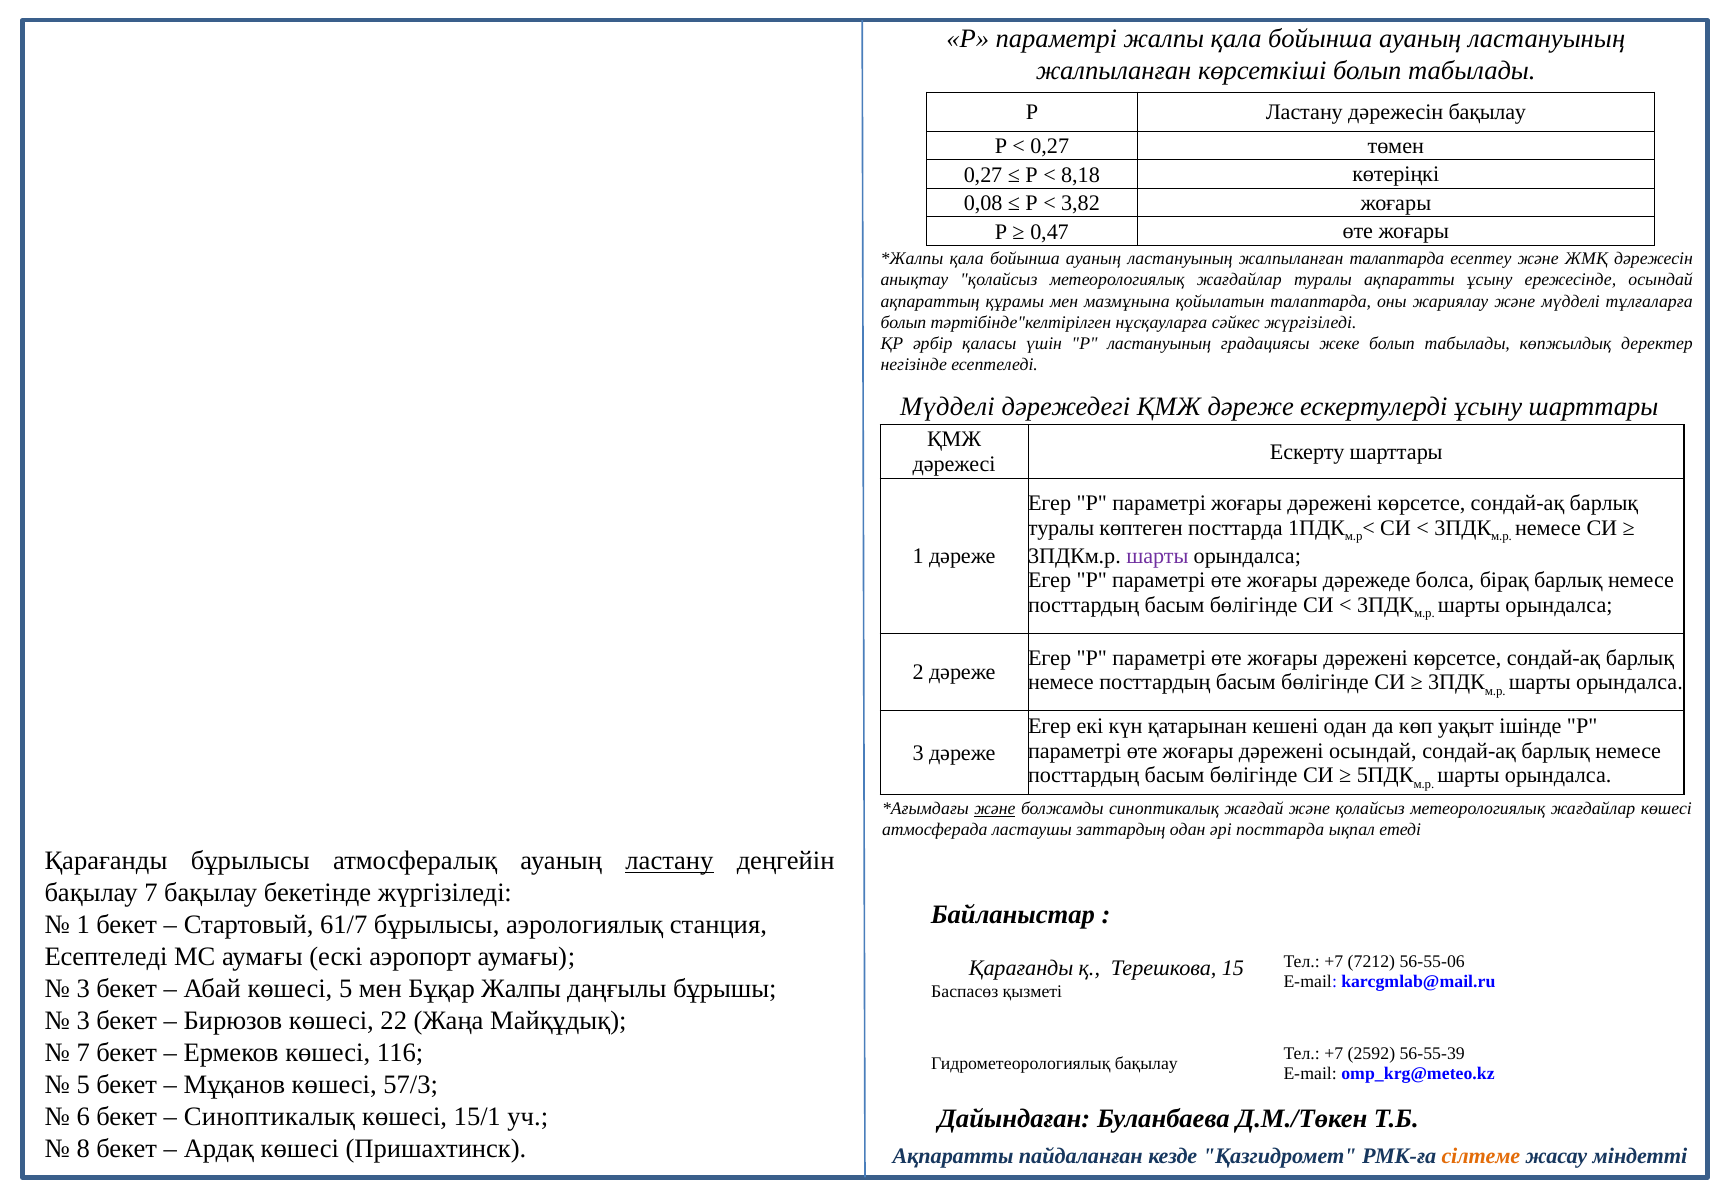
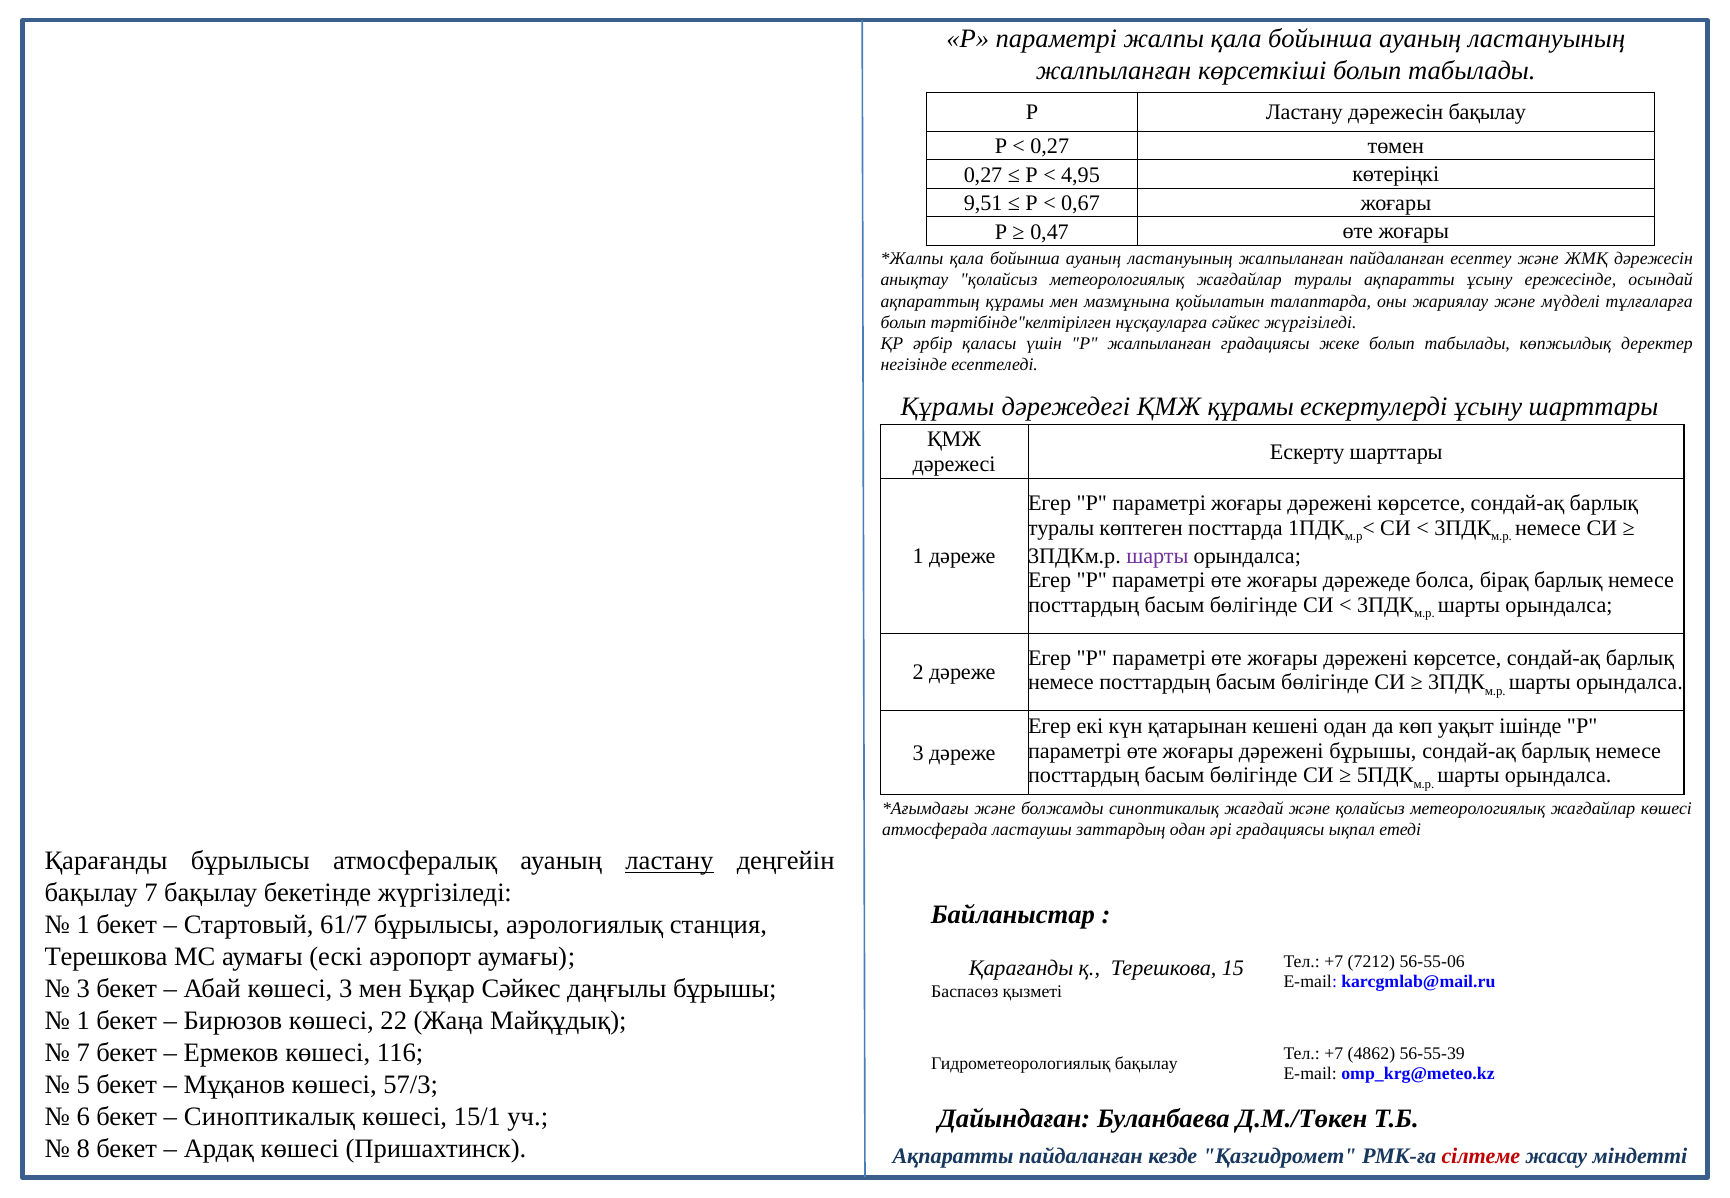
8,18: 8,18 -> 4,95
0,08: 0,08 -> 9,51
3,82: 3,82 -> 0,67
жалпыланған талаптарда: талаптарда -> пайдаланған
Р ластануының: ластануының -> жалпыланған
Мүдделі at (948, 406): Мүдделі -> Құрамы
ҚМЖ дәреже: дәреже -> құрамы
дәрежені осындай: осындай -> бұрышы
және at (995, 808) underline: present -> none
әрі посттарда: посттарда -> градациясы
Есептеледі at (106, 956): Есептеледі -> Терешкова
көшесі 5: 5 -> 3
Бұқар Жалпы: Жалпы -> Сәйкес
3 at (83, 1020): 3 -> 1
2592: 2592 -> 4862
сілтеме colour: orange -> red
